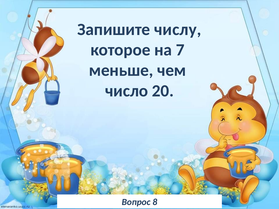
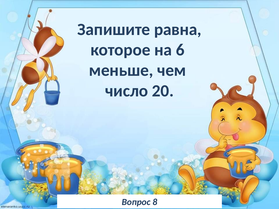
числу: числу -> равна
7: 7 -> 6
